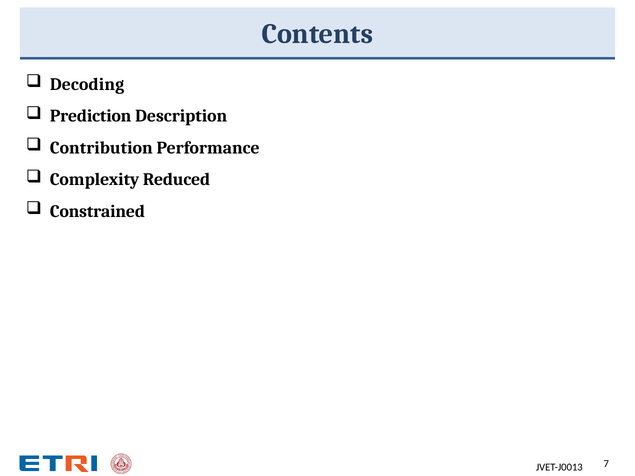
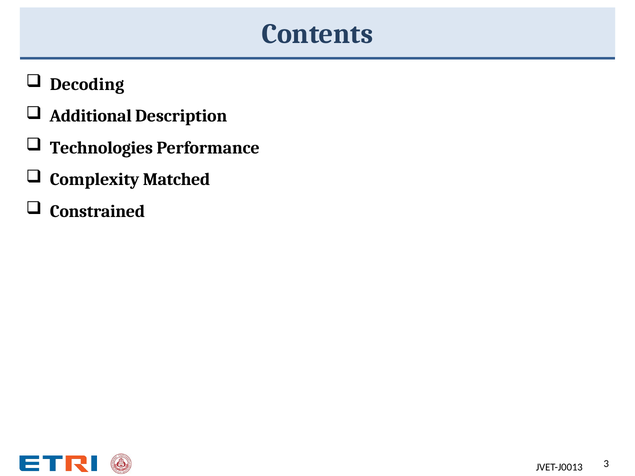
Prediction: Prediction -> Additional
Contribution: Contribution -> Technologies
Reduced: Reduced -> Matched
7: 7 -> 3
